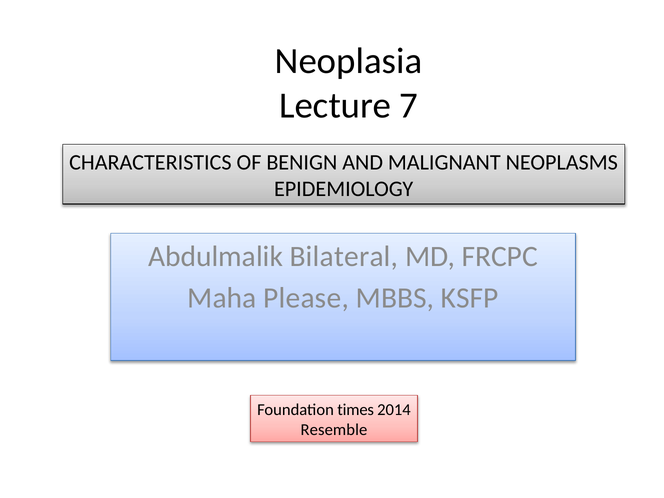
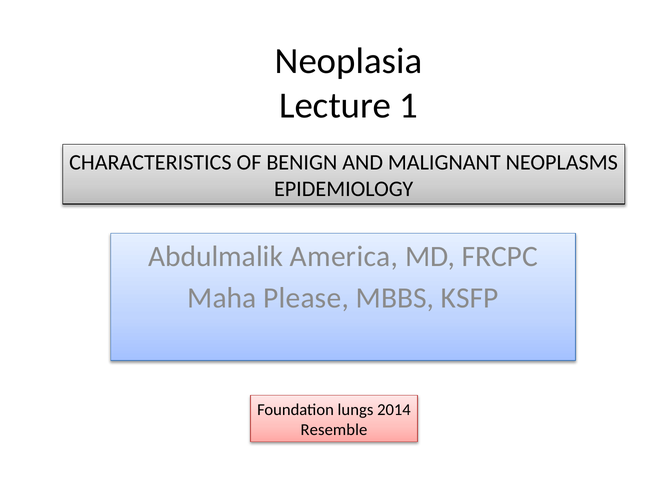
7: 7 -> 1
Bilateral: Bilateral -> America
times: times -> lungs
